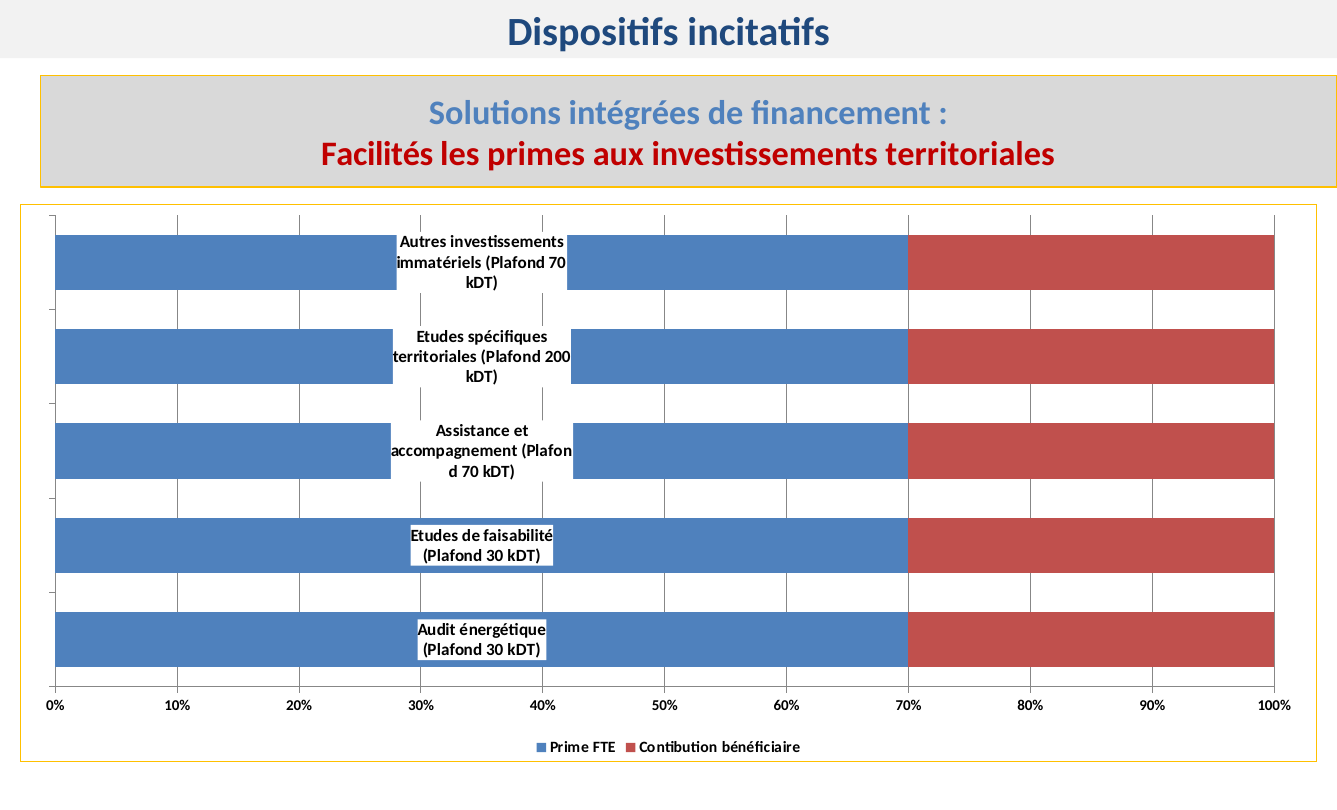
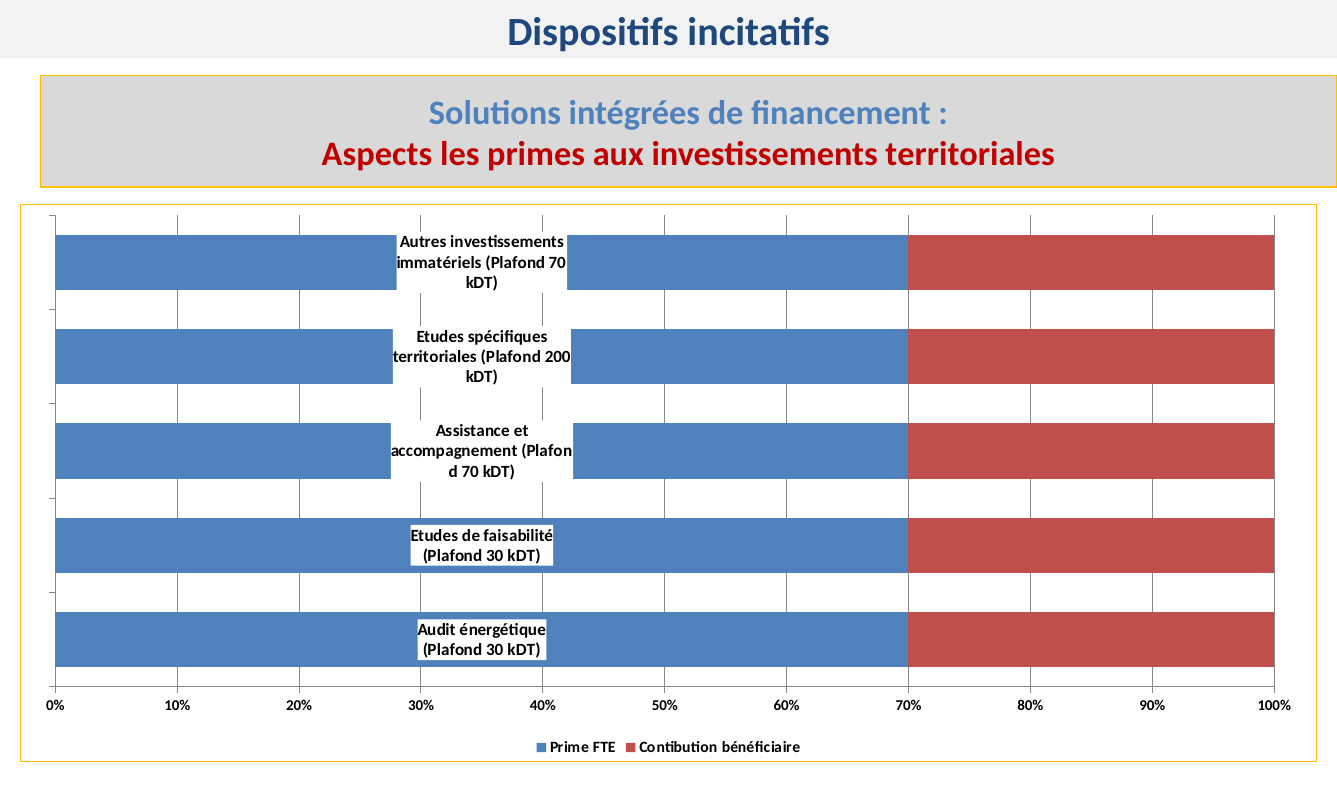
Facilités: Facilités -> Aspects
